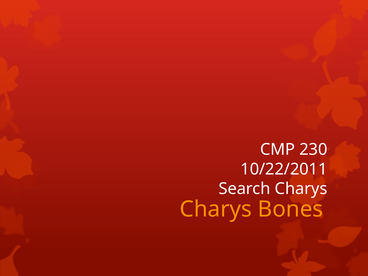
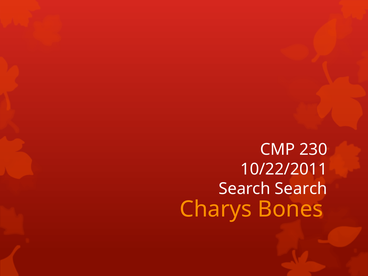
Search Charys: Charys -> Search
